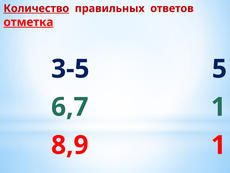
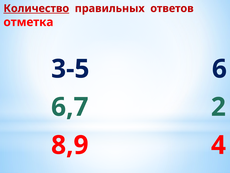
отметка underline: present -> none
5: 5 -> 6
6,7 1: 1 -> 2
8,9 1: 1 -> 4
